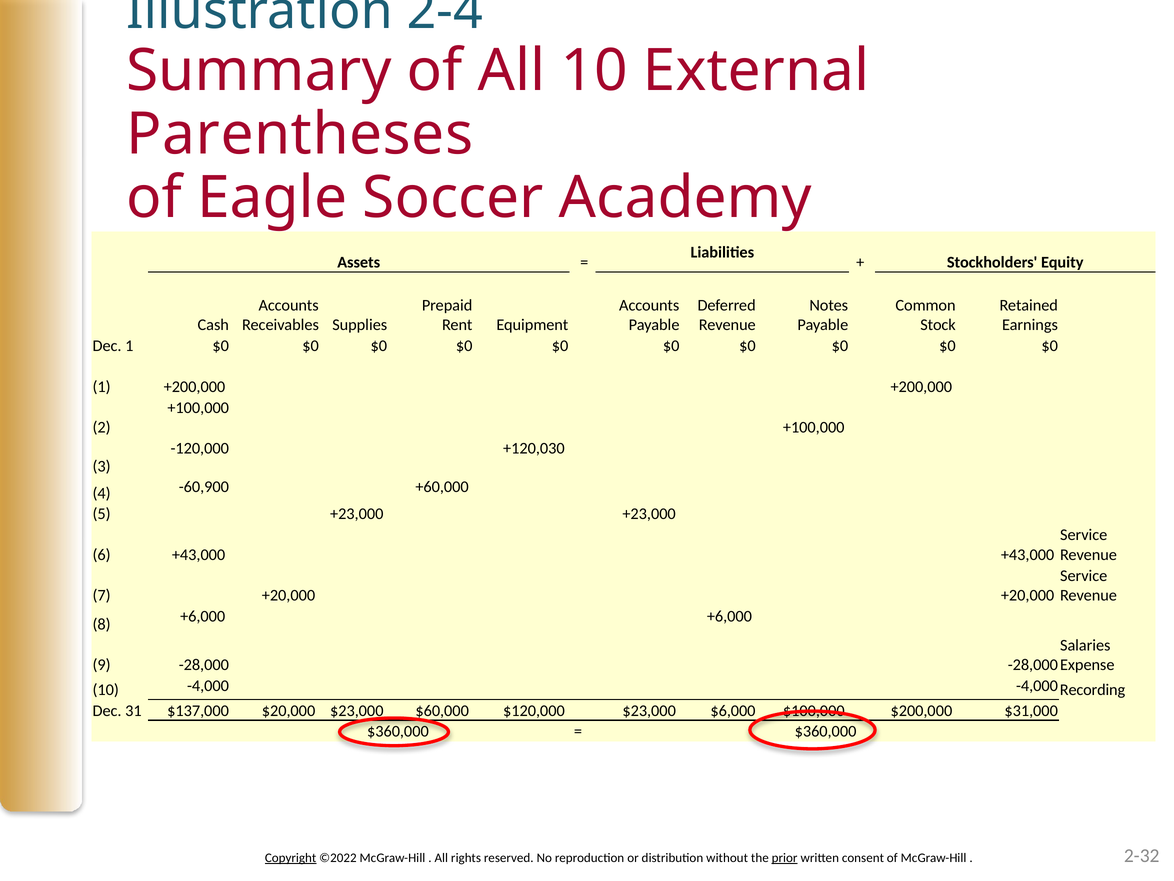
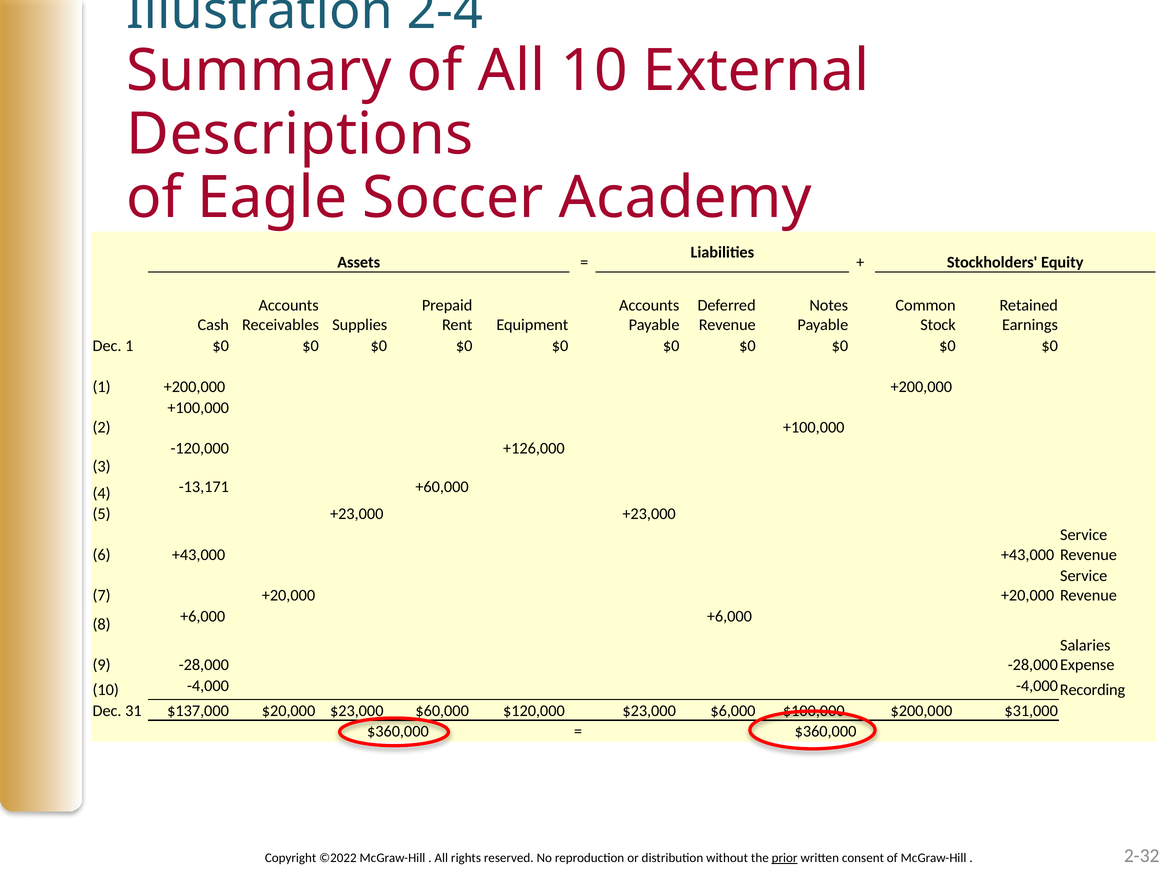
Parentheses: Parentheses -> Descriptions
+120,030: +120,030 -> +126,000
-60,900: -60,900 -> -13,171
Copyright underline: present -> none
